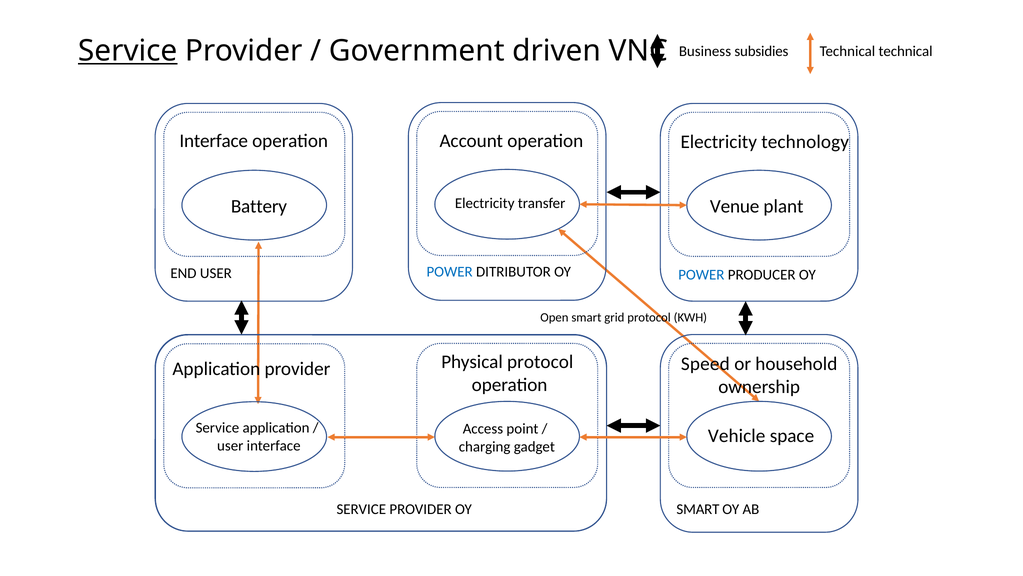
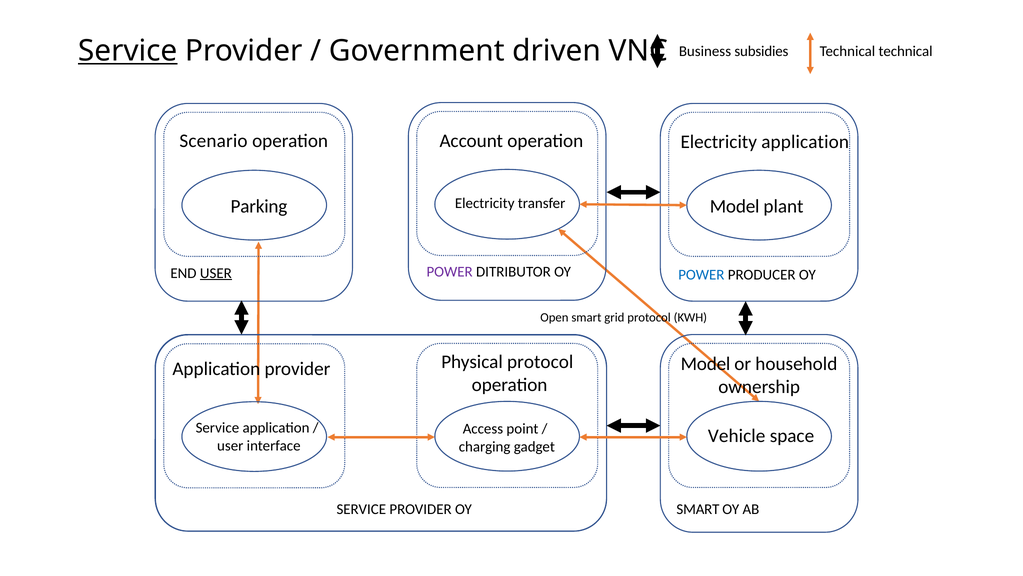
Interface at (214, 141): Interface -> Scenario
Electricity technology: technology -> application
Battery: Battery -> Parking
Venue at (735, 206): Venue -> Model
POWER at (450, 272) colour: blue -> purple
USER at (216, 273) underline: none -> present
Speed at (705, 364): Speed -> Model
